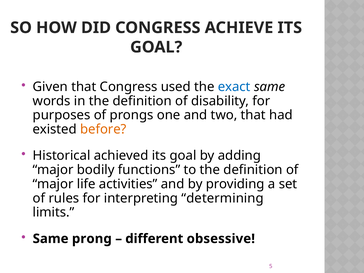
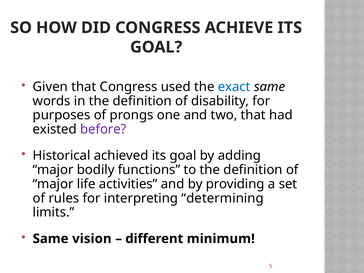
before colour: orange -> purple
prong: prong -> vision
obsessive: obsessive -> minimum
